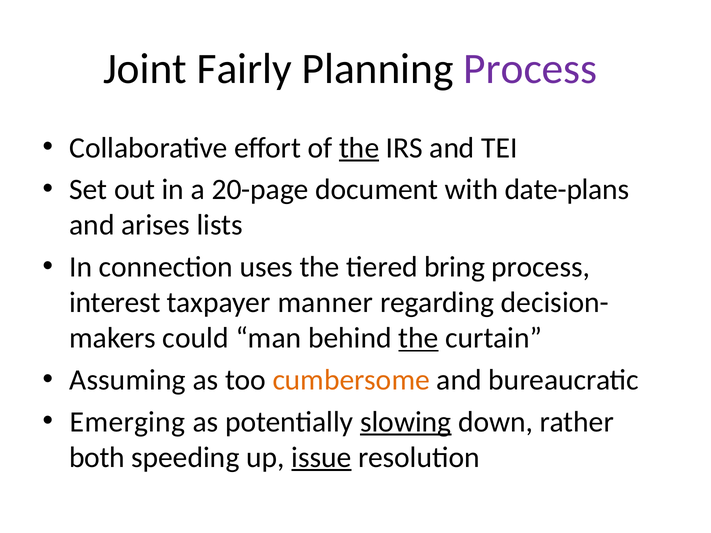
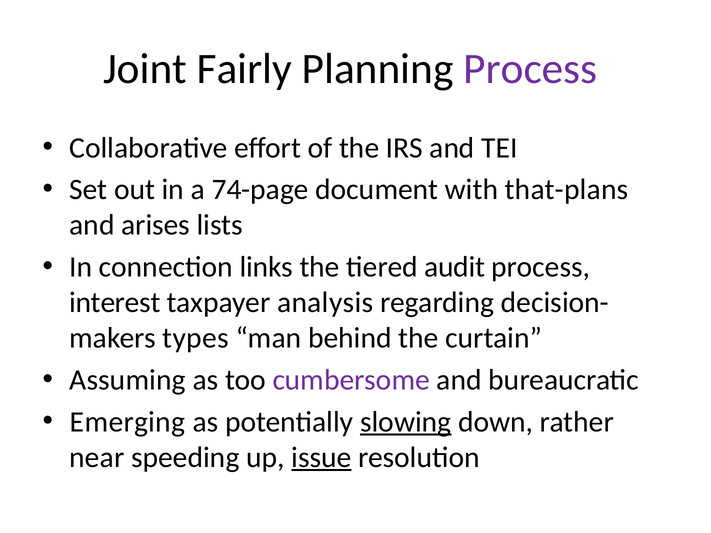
the at (359, 148) underline: present -> none
20-page: 20-page -> 74-page
date-plans: date-plans -> that-plans
uses: uses -> links
bring: bring -> audit
manner: manner -> analysis
could: could -> types
the at (418, 338) underline: present -> none
cumbersome colour: orange -> purple
both: both -> near
